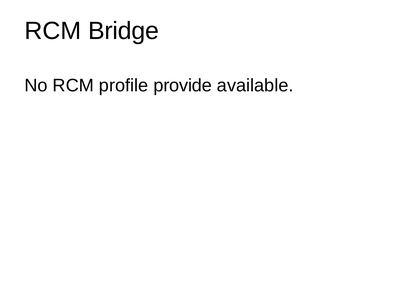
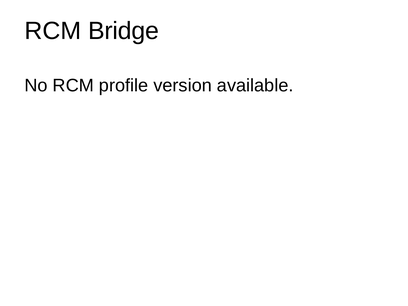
provide: provide -> version
